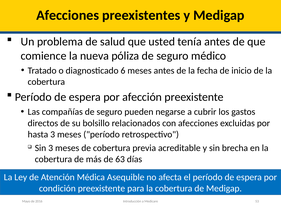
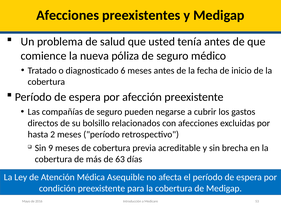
hasta 3: 3 -> 2
Sin 3: 3 -> 9
